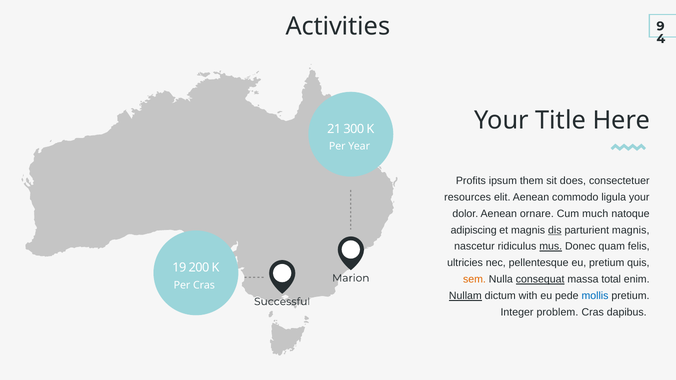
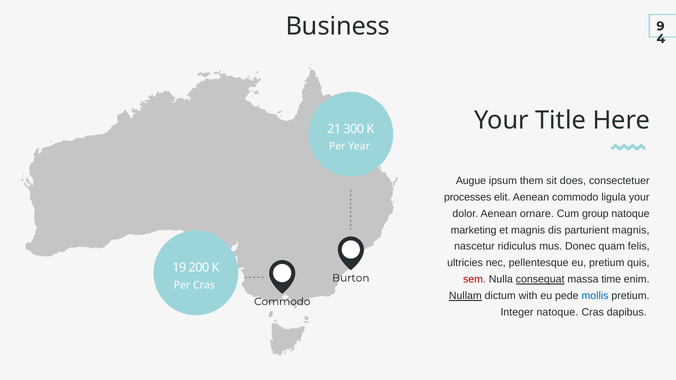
Activities: Activities -> Business
Profits: Profits -> Augue
resources: resources -> processes
much: much -> group
adipiscing: adipiscing -> marketing
dis underline: present -> none
mus underline: present -> none
sem colour: orange -> red
total: total -> time
Marion: Marion -> Burton
Successful at (282, 302): Successful -> Commodo
Integer problem: problem -> natoque
